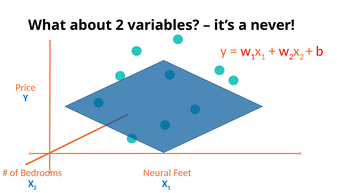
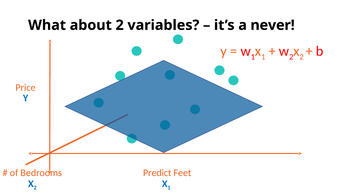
Neural: Neural -> Predict
